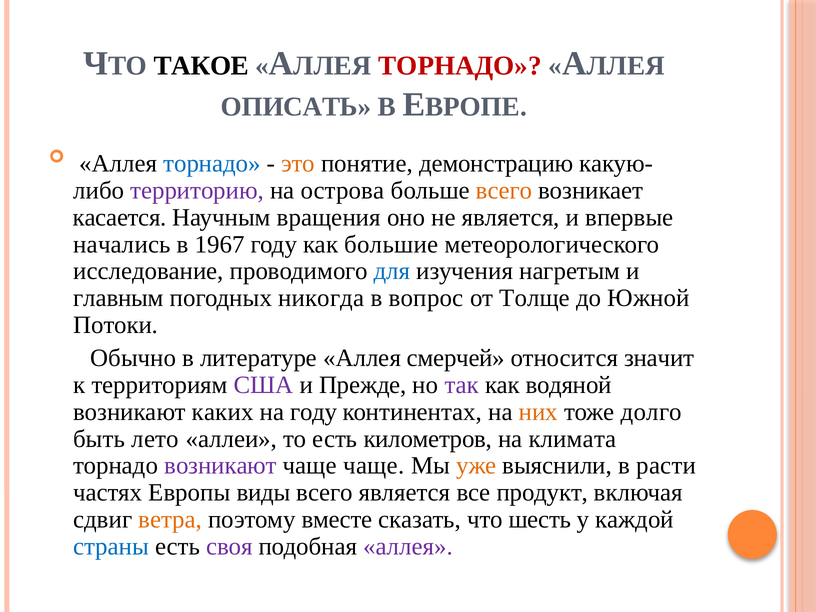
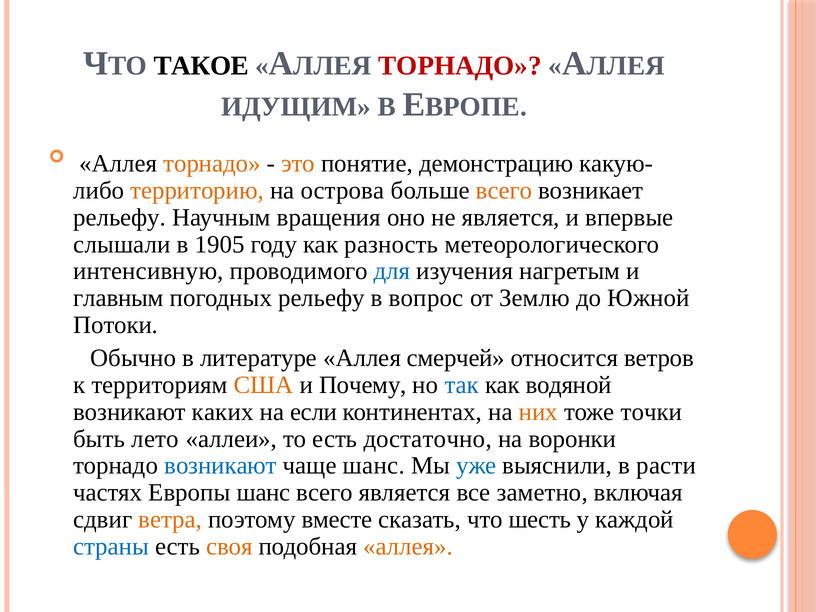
ОПИСАТЬ: ОПИСАТЬ -> ИДУЩИМ
торнадо at (212, 164) colour: blue -> orange
территорию colour: purple -> orange
касается at (120, 217): касается -> рельефу
начались: начались -> слышали
1967: 1967 -> 1905
большие: большие -> разность
исследование: исследование -> интенсивную
погодных никогда: никогда -> рельефу
Толще: Толще -> Землю
значит: значит -> ветров
США colour: purple -> orange
Прежде: Прежде -> Почему
так colour: purple -> blue
на году: году -> если
долго: долго -> точки
километров: километров -> достаточно
климата: климата -> воронки
возникают at (221, 466) colour: purple -> blue
чаще чаще: чаще -> шанс
уже colour: orange -> blue
Европы виды: виды -> шанс
продукт: продукт -> заметно
своя colour: purple -> orange
аллея at (408, 547) colour: purple -> orange
